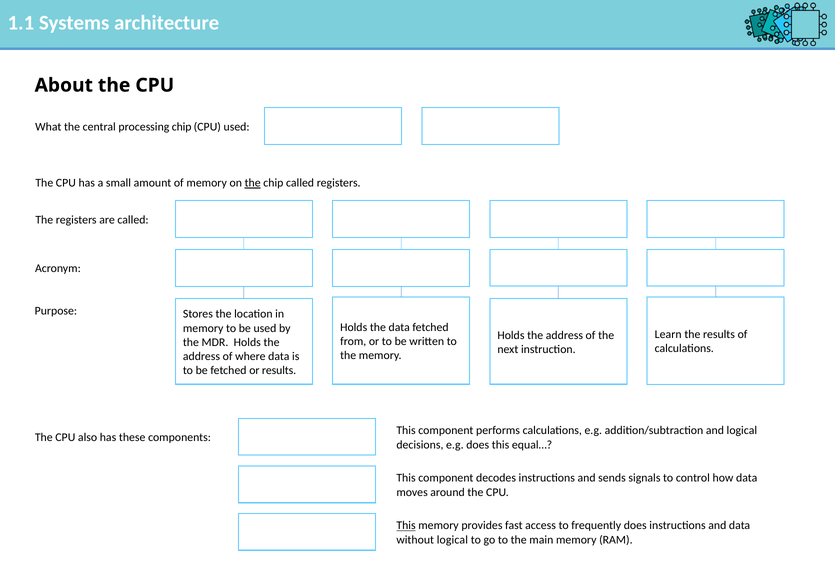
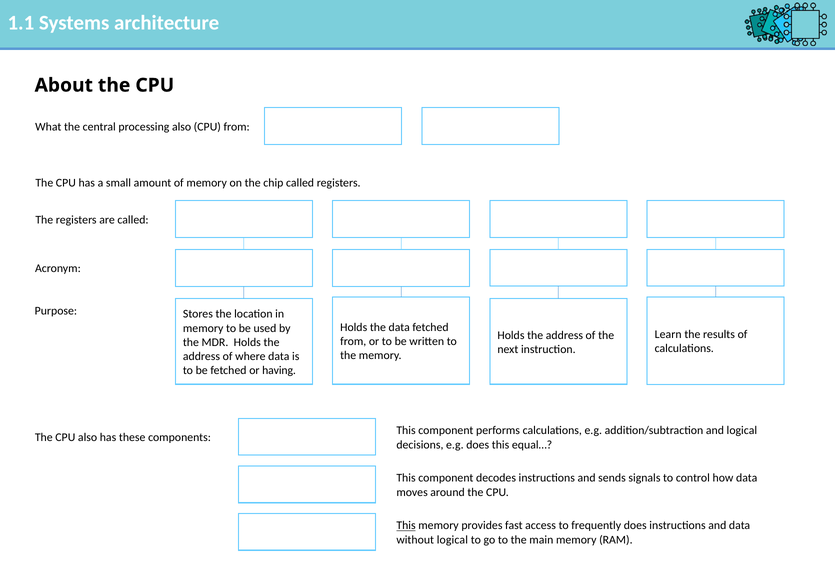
processing chip: chip -> also
CPU used: used -> from
the at (253, 183) underline: present -> none
or results: results -> having
